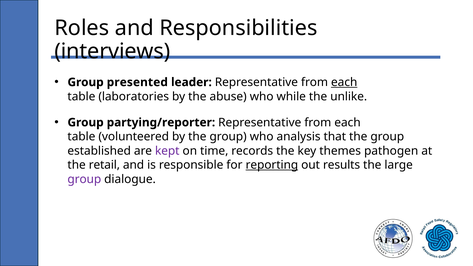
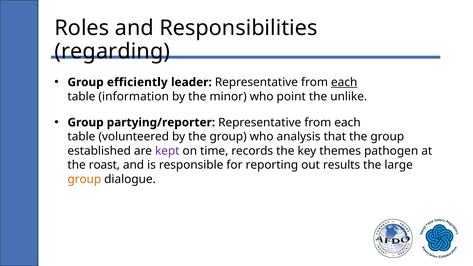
interviews: interviews -> regarding
presented: presented -> efficiently
laboratories: laboratories -> information
abuse: abuse -> minor
while: while -> point
retail: retail -> roast
reporting underline: present -> none
group at (84, 179) colour: purple -> orange
